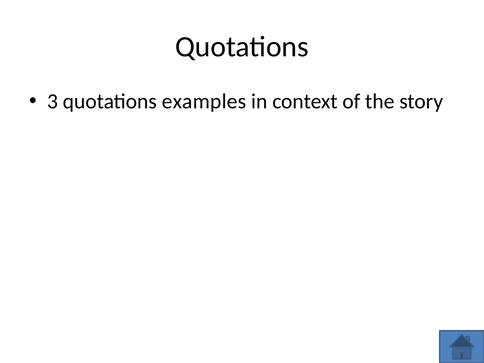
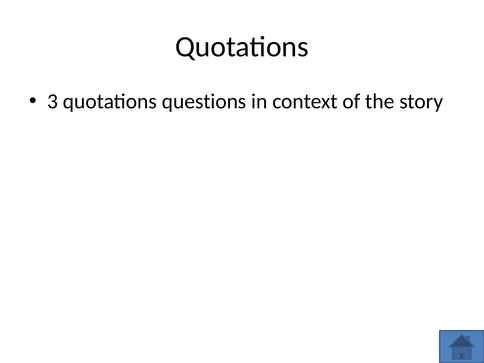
examples: examples -> questions
